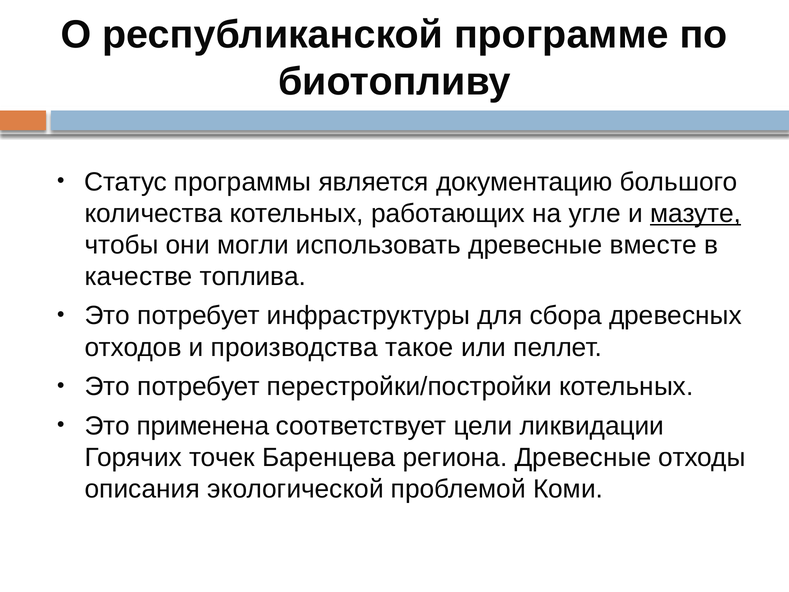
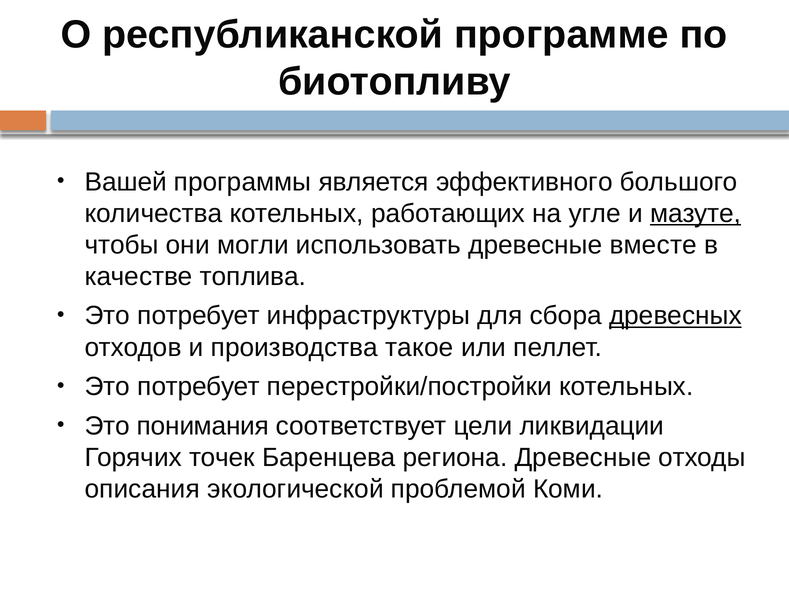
Статус: Статус -> Вашей
документацию: документацию -> эффективного
древесных underline: none -> present
применена: применена -> понимания
